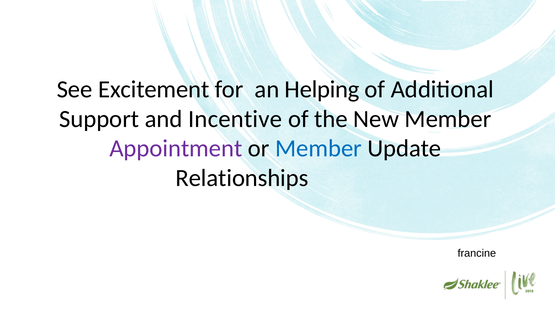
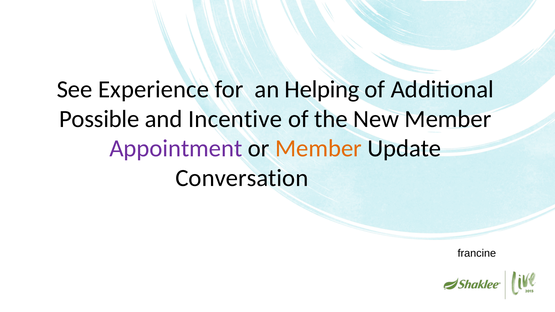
Excitement: Excitement -> Experience
Support: Support -> Possible
Member at (318, 149) colour: blue -> orange
Relationships: Relationships -> Conversation
